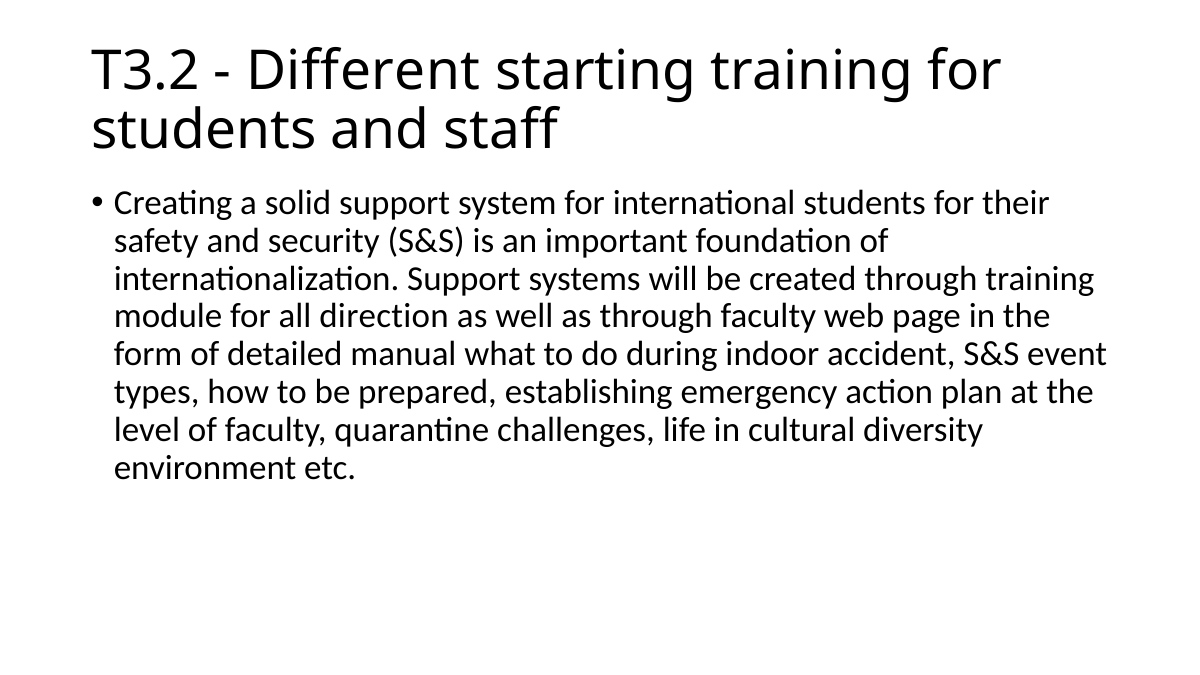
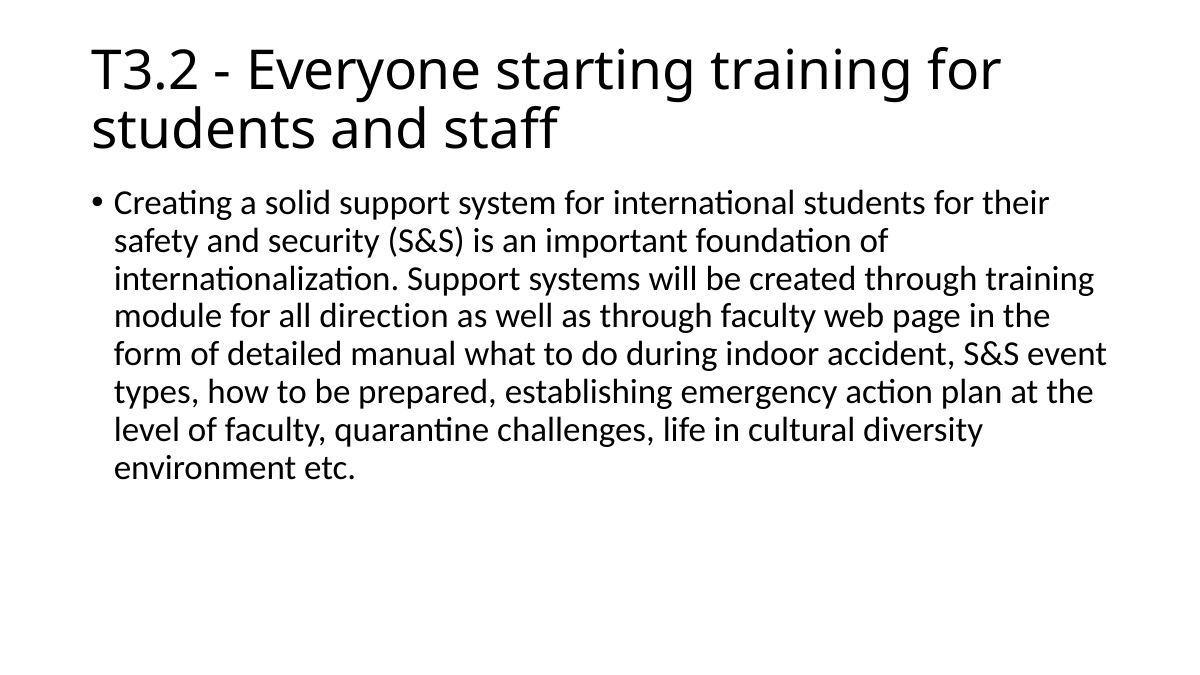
Different: Different -> Everyone
